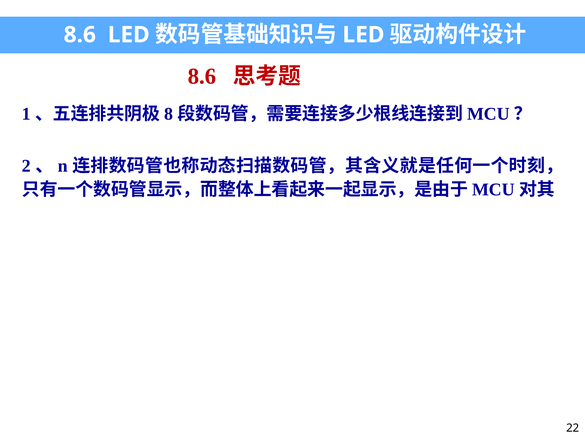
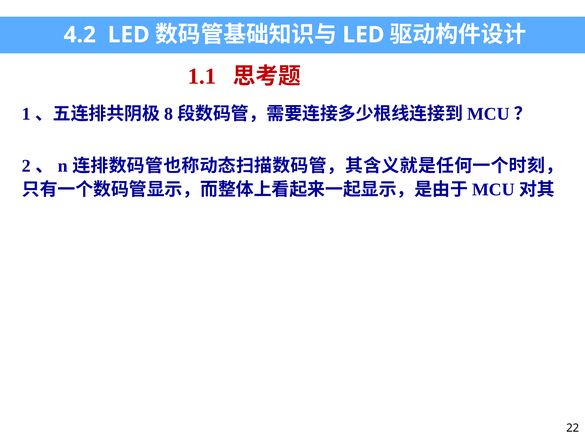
8.6 at (80, 35): 8.6 -> 4.2
8.6 at (202, 76): 8.6 -> 1.1
